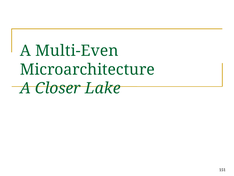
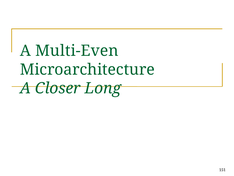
Lake: Lake -> Long
